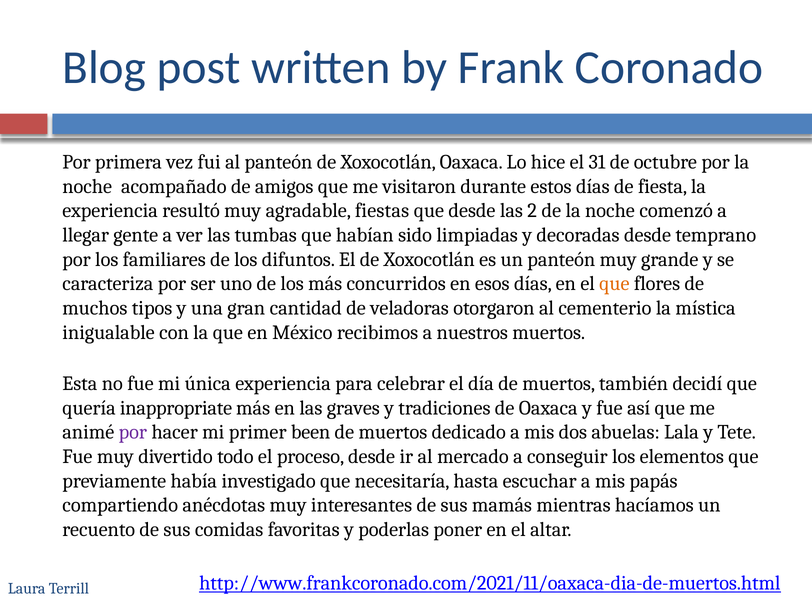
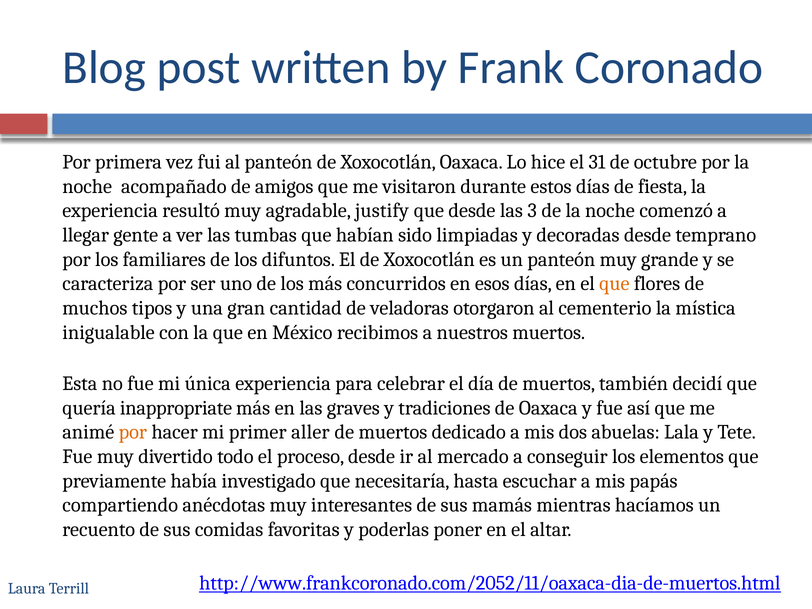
fiestas: fiestas -> justify
2: 2 -> 3
por at (133, 432) colour: purple -> orange
been: been -> aller
http://www.frankcoronado.com/2021/11/oaxaca-dia-de-muertos.html: http://www.frankcoronado.com/2021/11/oaxaca-dia-de-muertos.html -> http://www.frankcoronado.com/2052/11/oaxaca-dia-de-muertos.html
